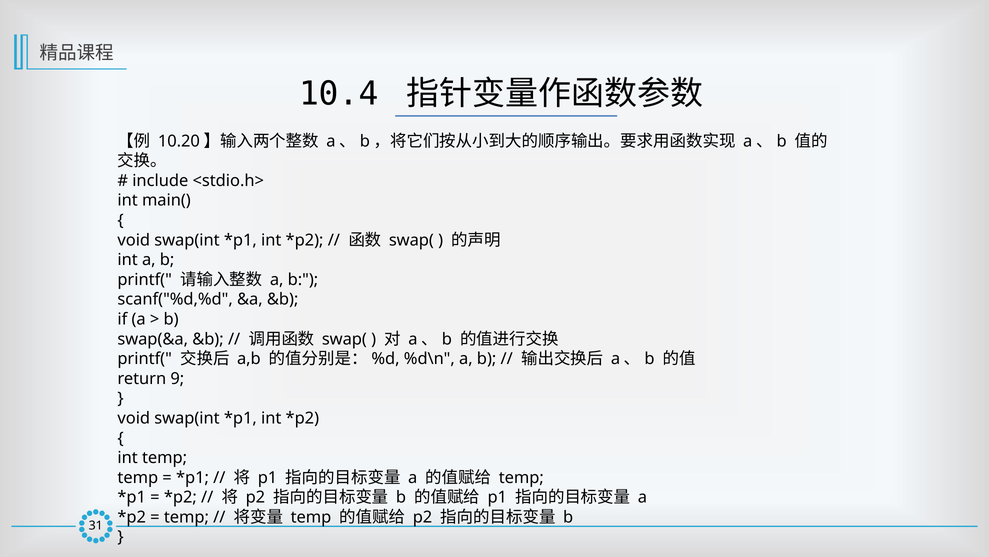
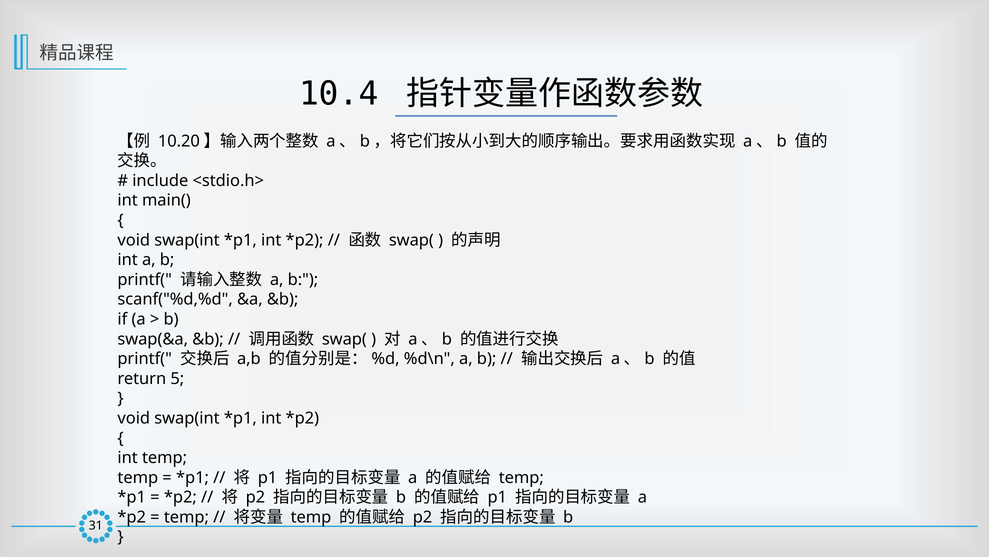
9: 9 -> 5
